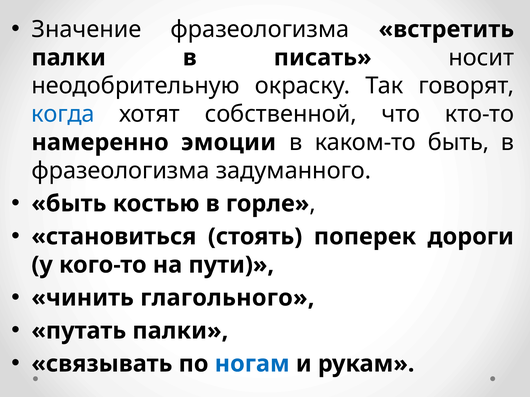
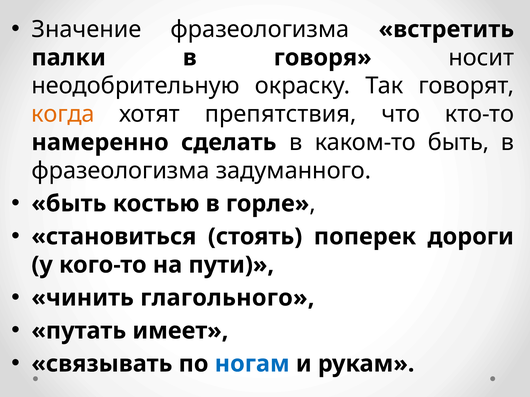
писать: писать -> говоря
когда colour: blue -> orange
собственной: собственной -> препятствия
эмоции: эмоции -> сделать
путать палки: палки -> имеет
